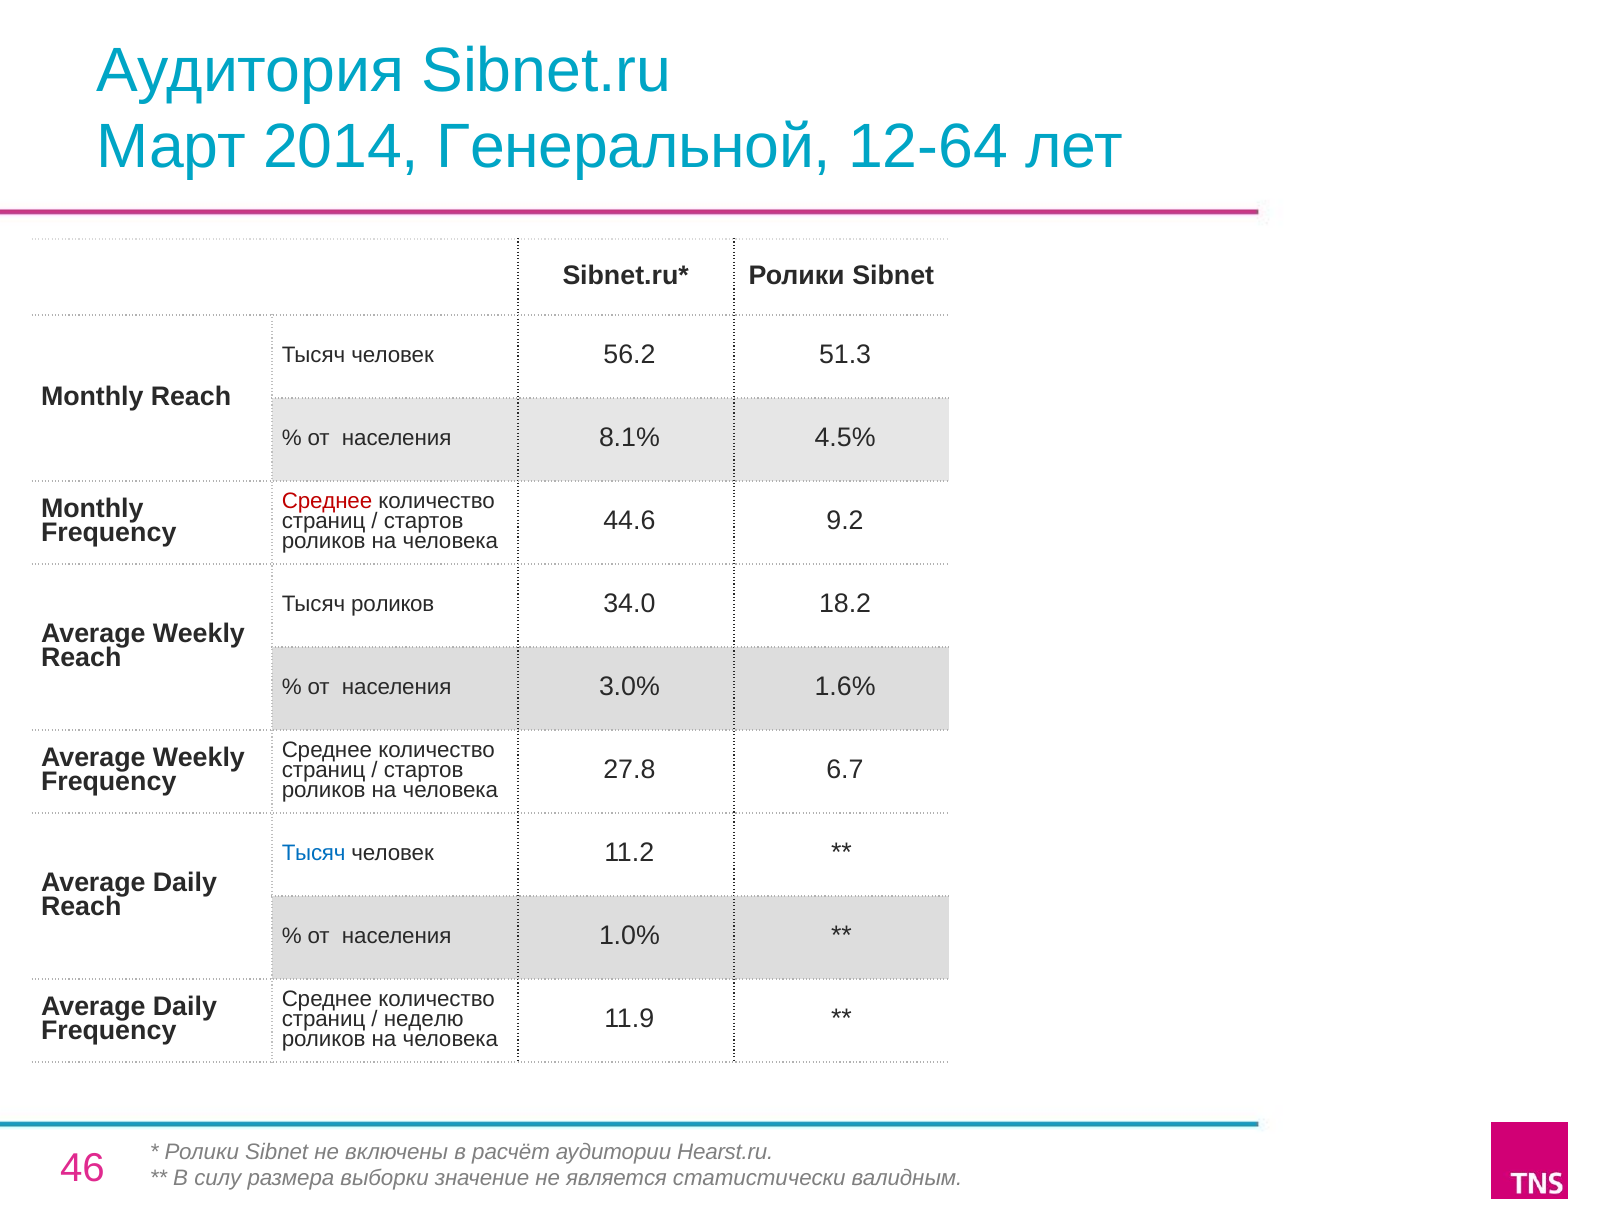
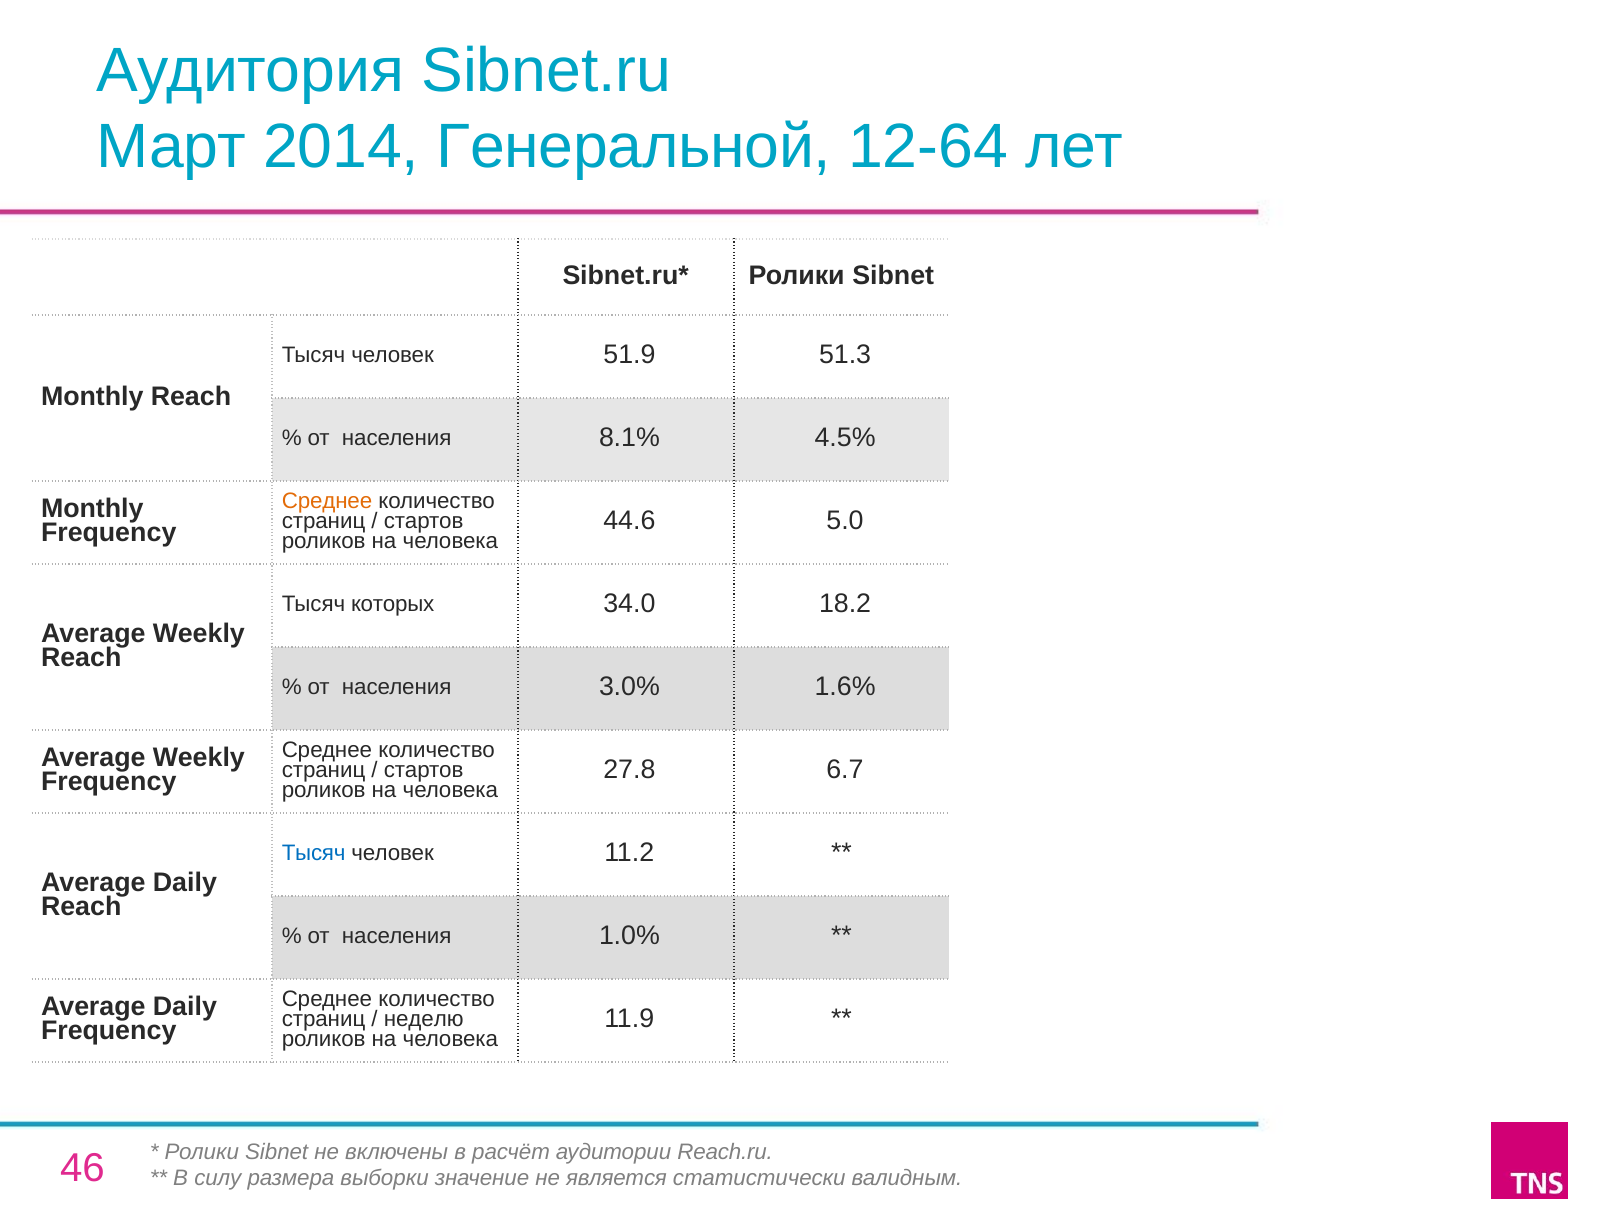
56.2: 56.2 -> 51.9
Среднее at (327, 501) colour: red -> orange
9.2: 9.2 -> 5.0
Тысяч роликов: роликов -> которых
Hearst.ru: Hearst.ru -> Reach.ru
